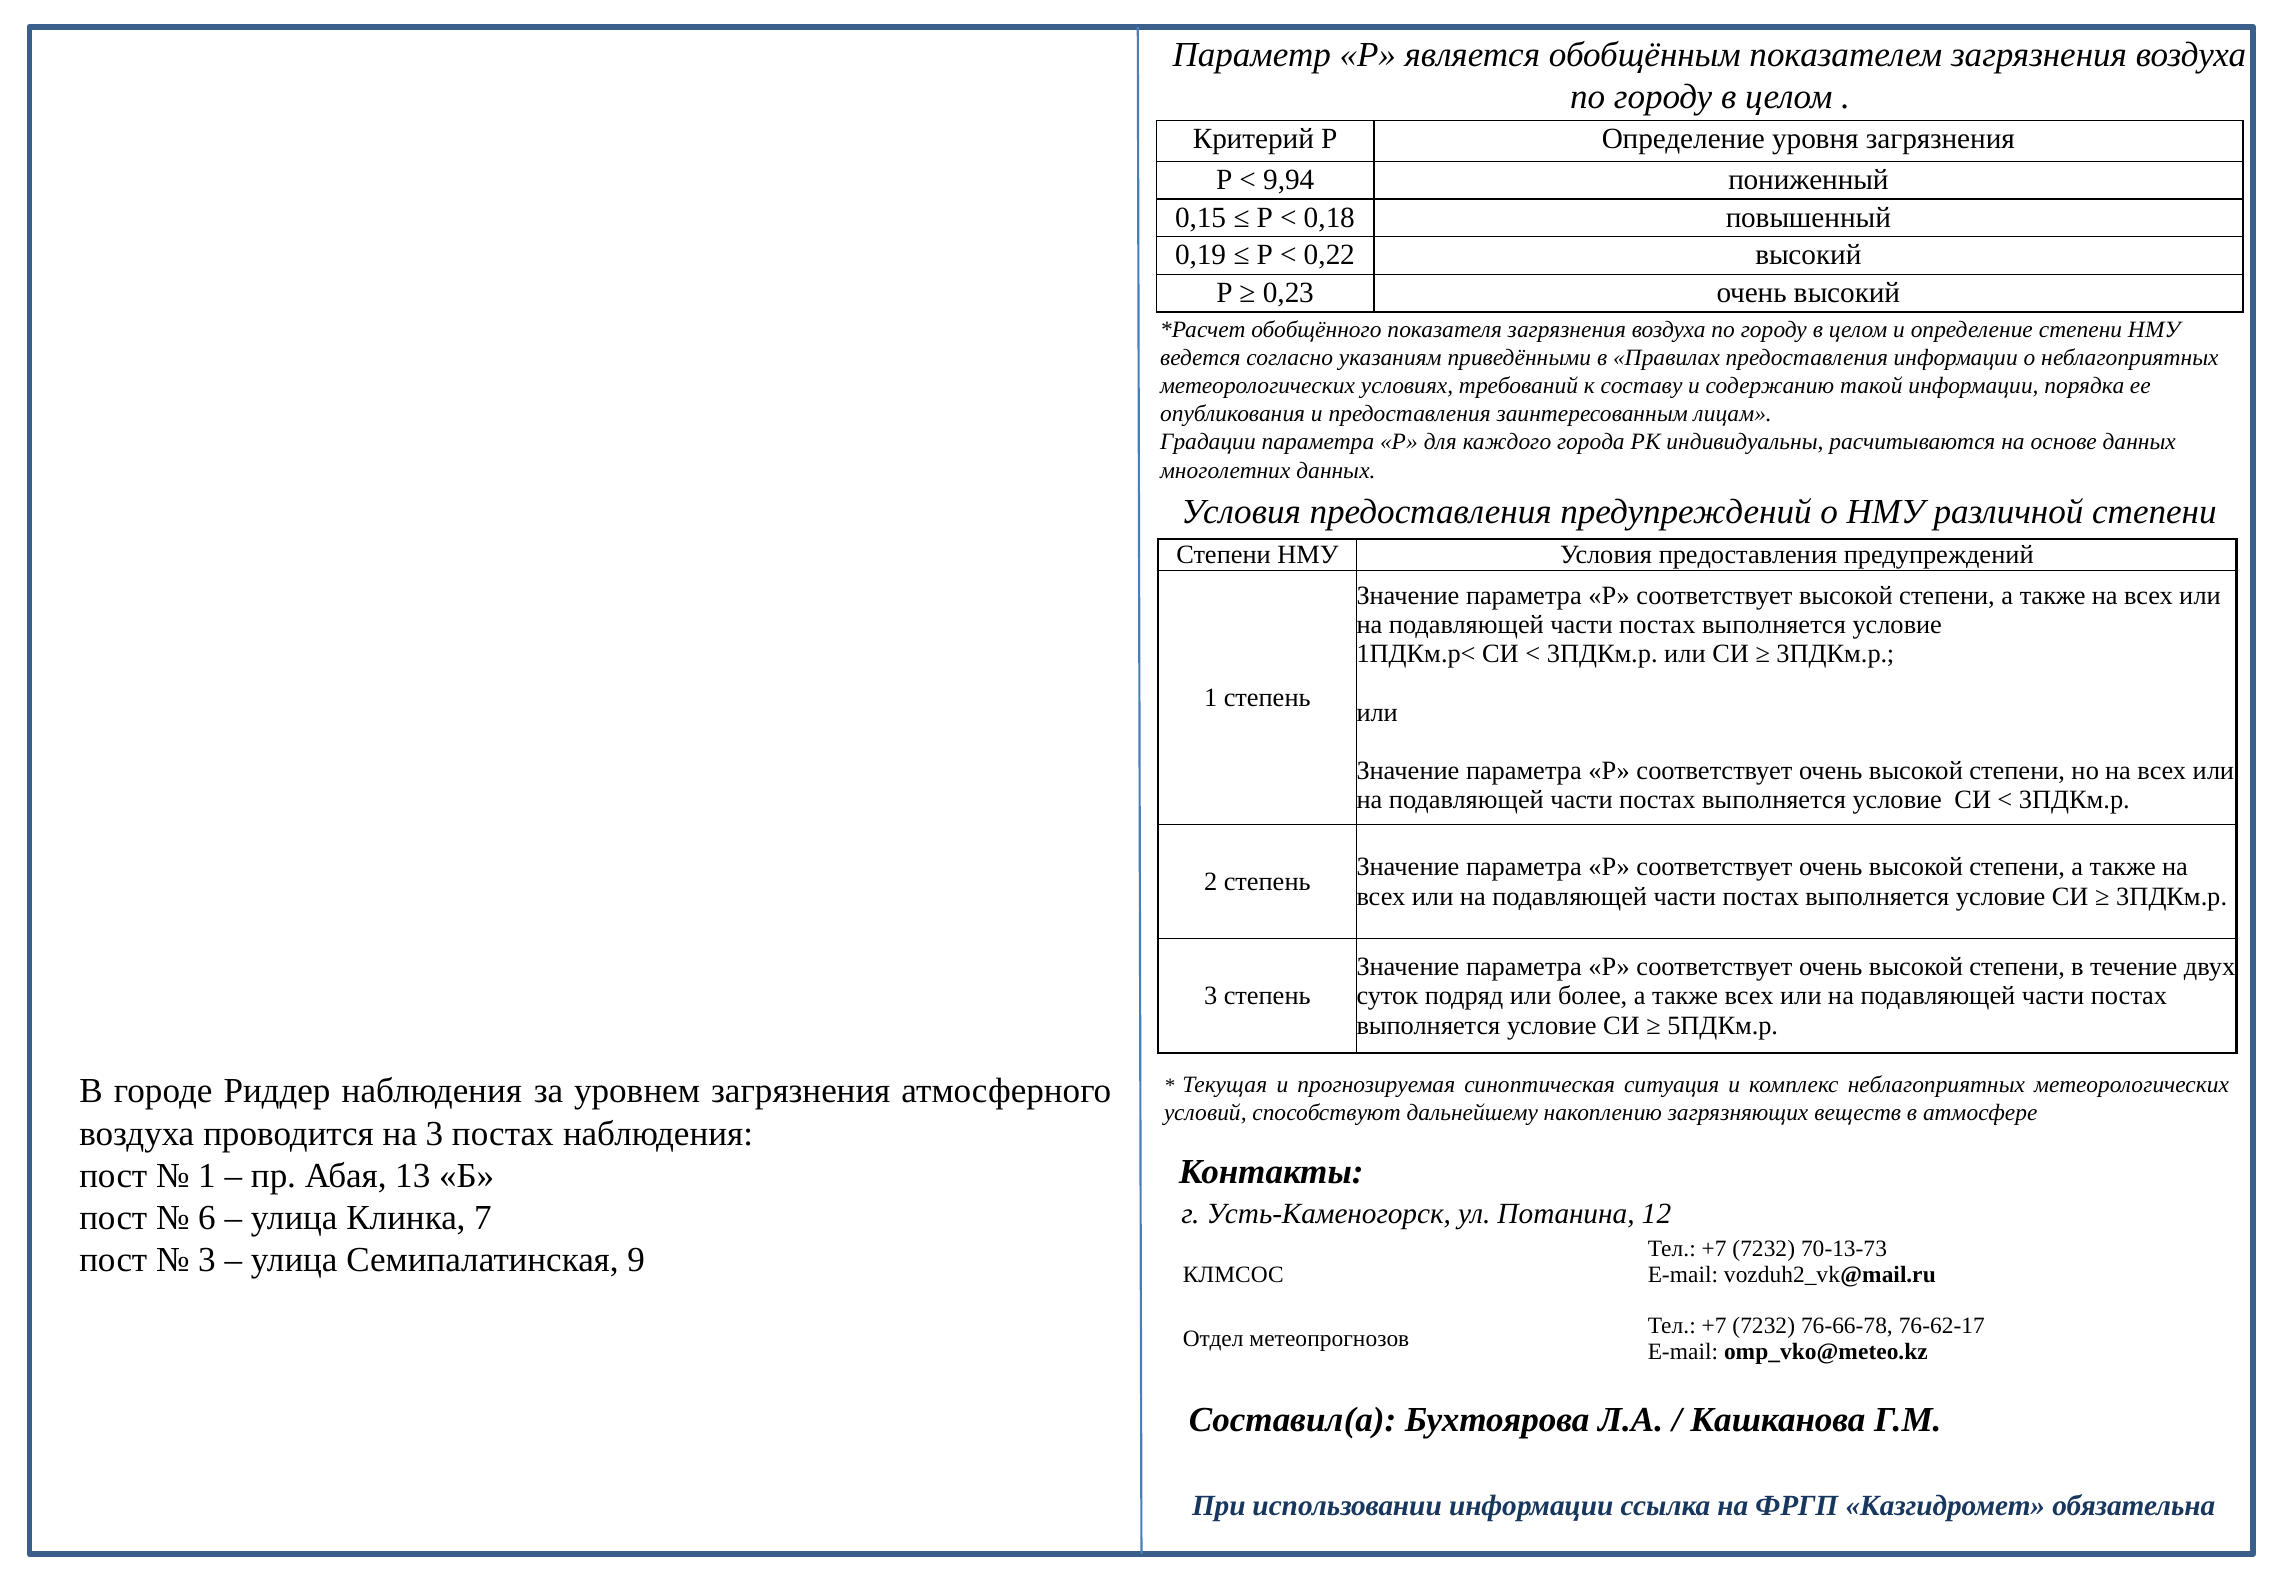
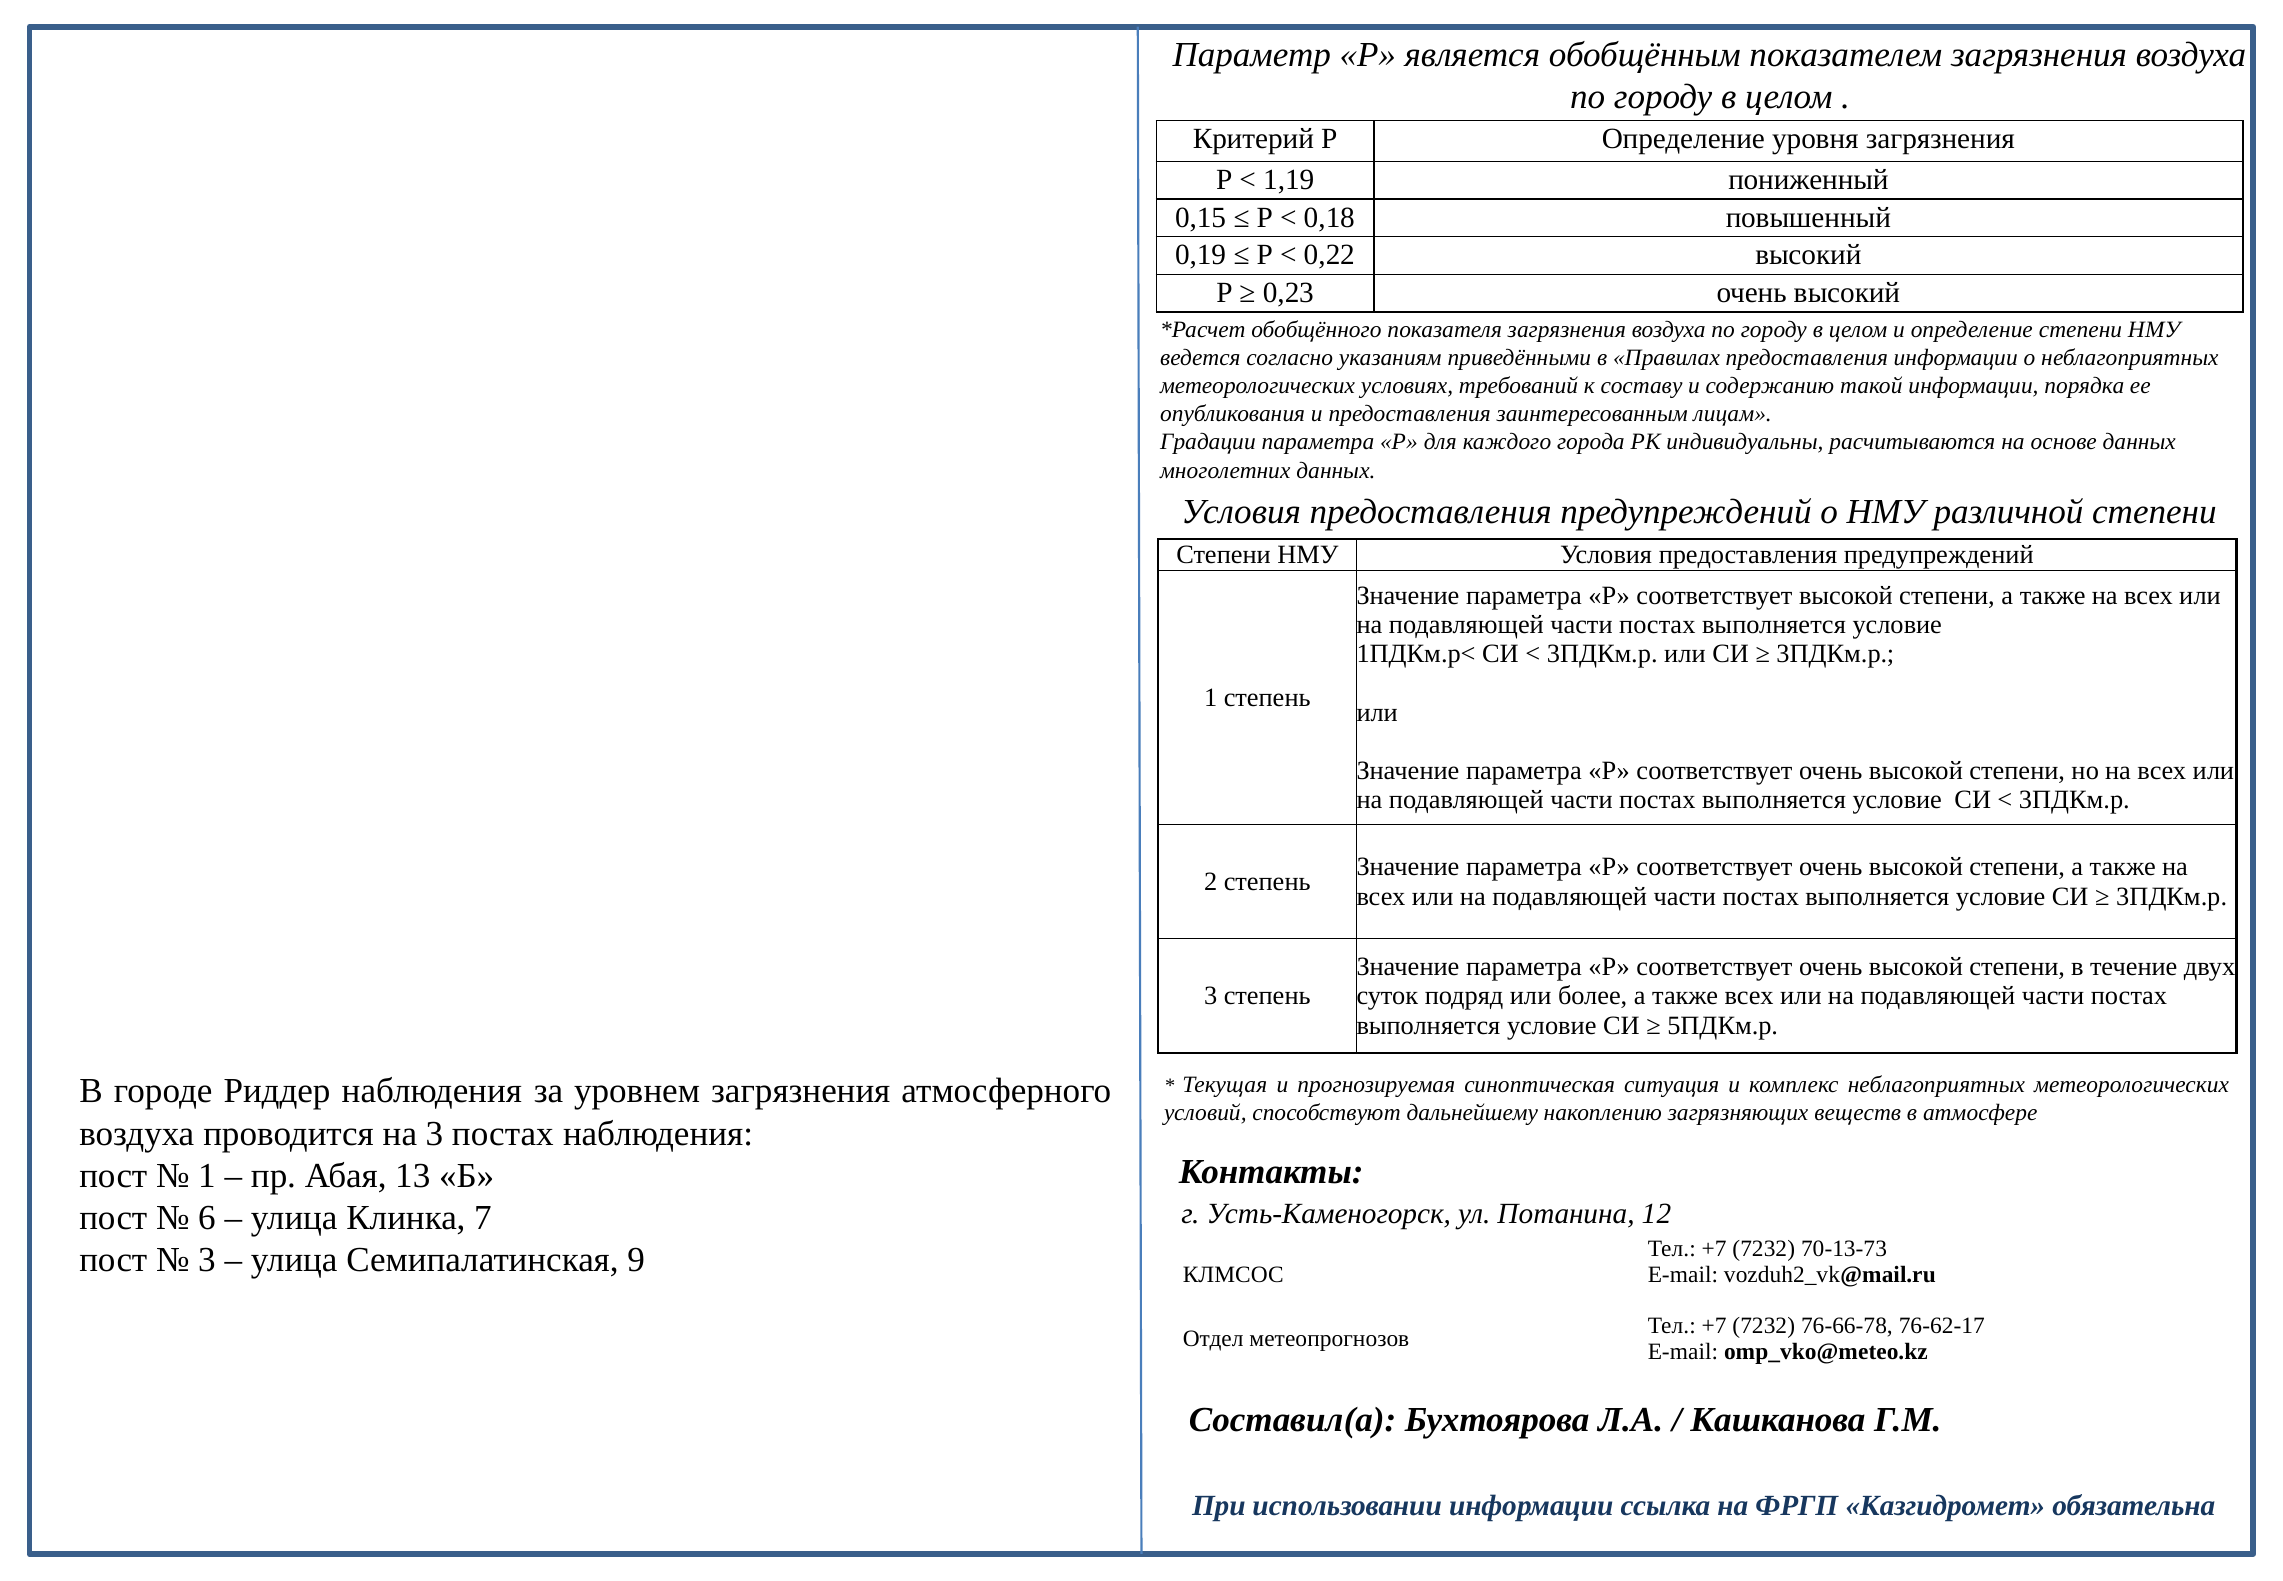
9,94: 9,94 -> 1,19
